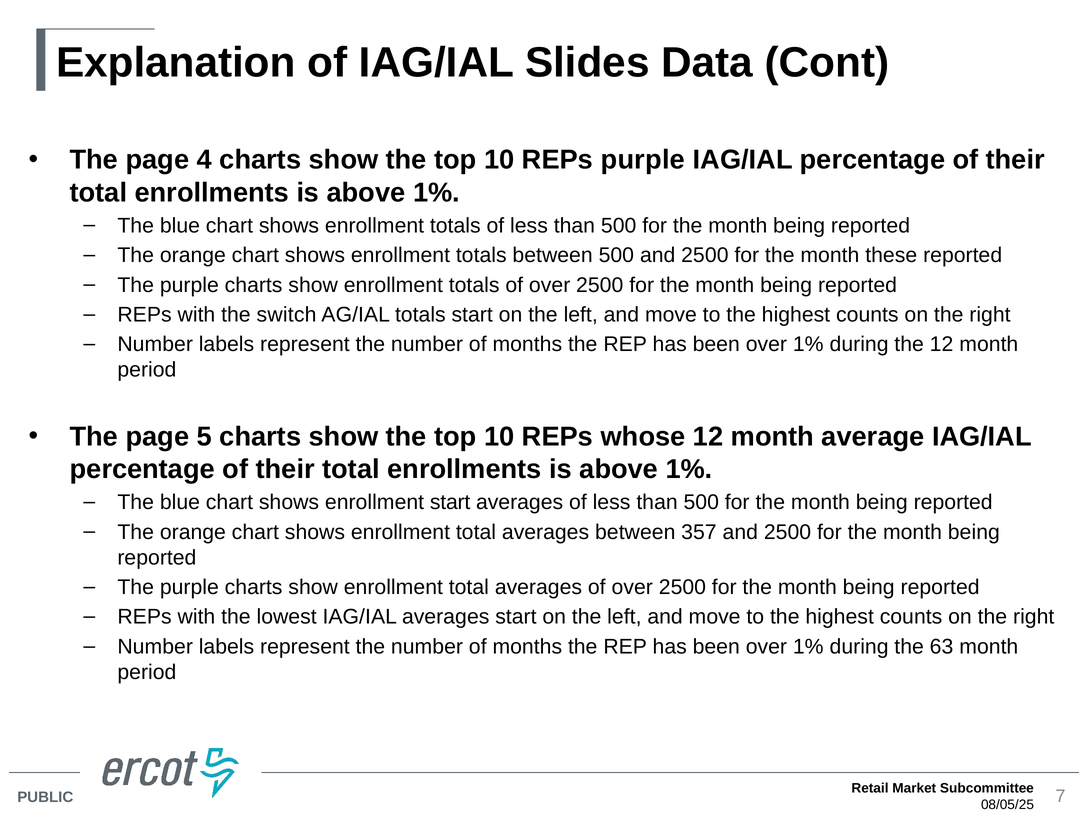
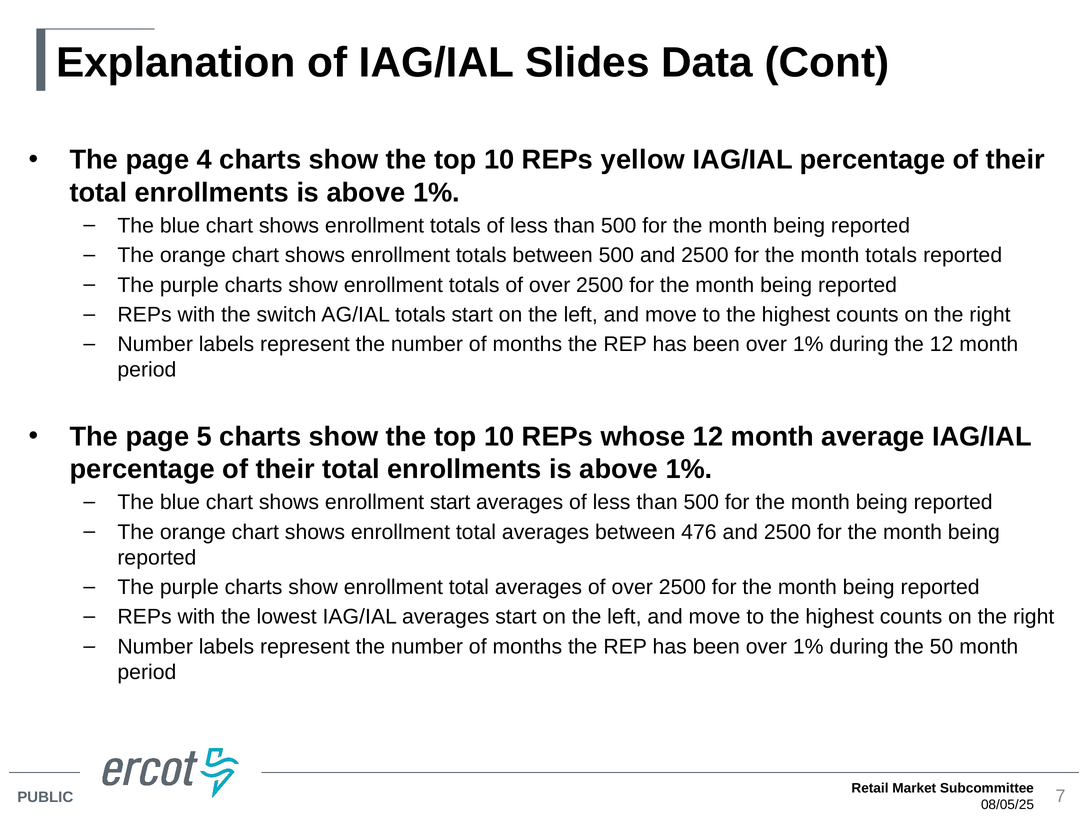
REPs purple: purple -> yellow
month these: these -> totals
357: 357 -> 476
63: 63 -> 50
